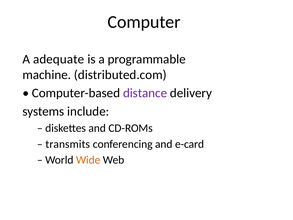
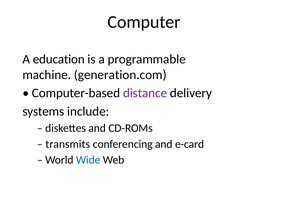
adequate: adequate -> education
distributed.com: distributed.com -> generation.com
Wide colour: orange -> blue
